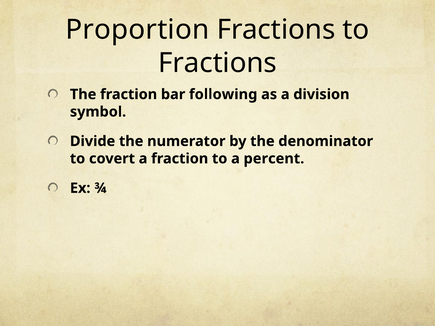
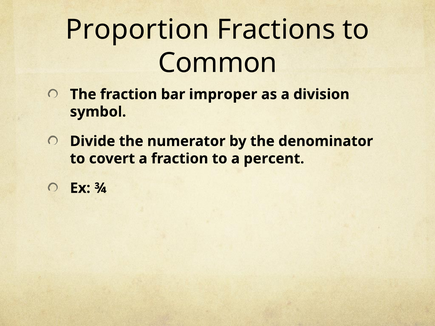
Fractions at (218, 63): Fractions -> Common
following: following -> improper
